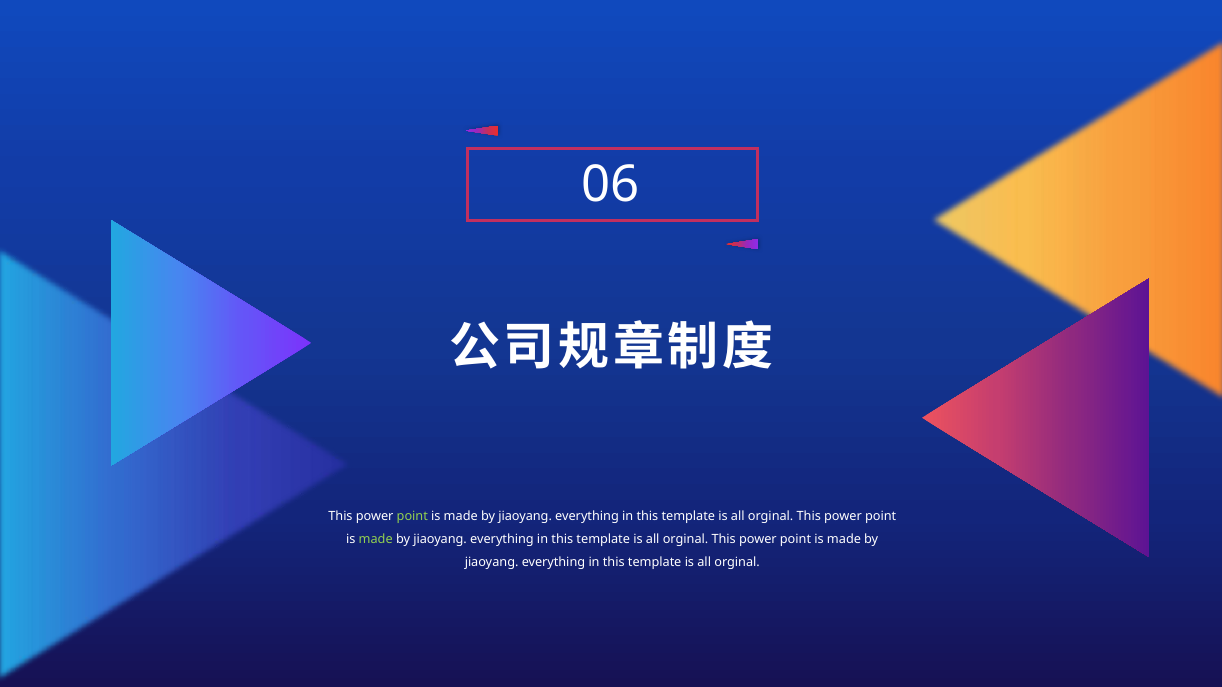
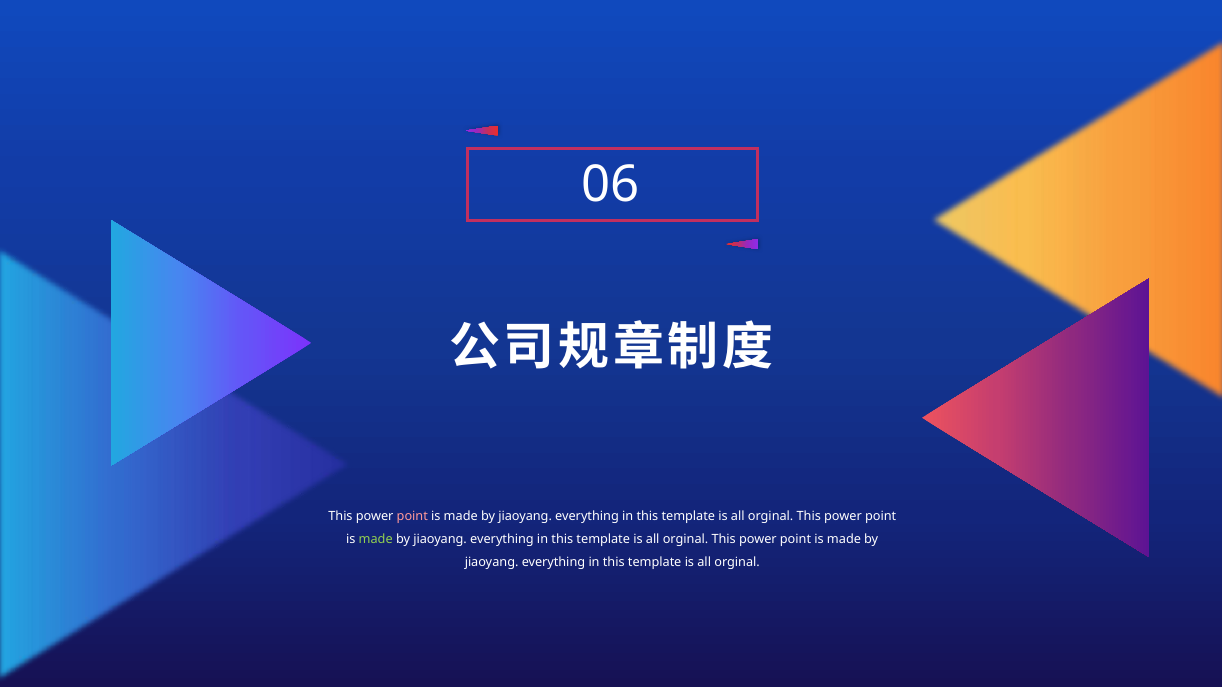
point at (412, 516) colour: light green -> pink
